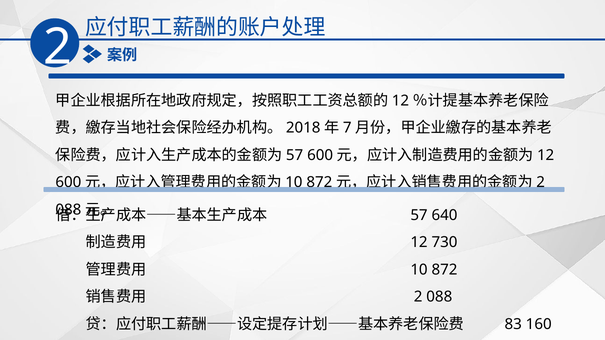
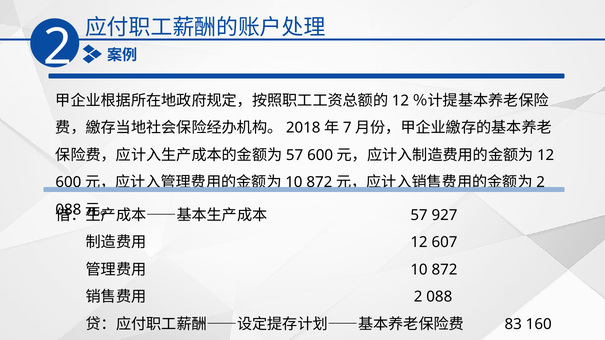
640: 640 -> 927
730: 730 -> 607
